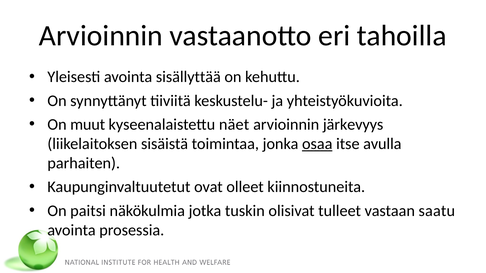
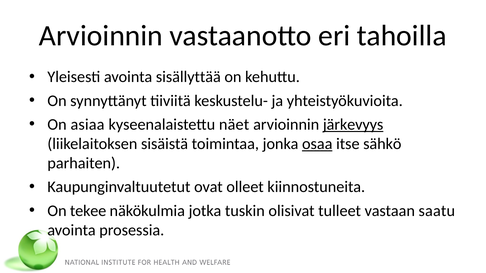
muut: muut -> asiaa
järkevyys underline: none -> present
avulla: avulla -> sähkö
paitsi: paitsi -> tekee
